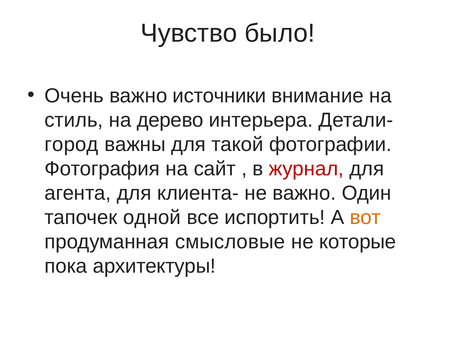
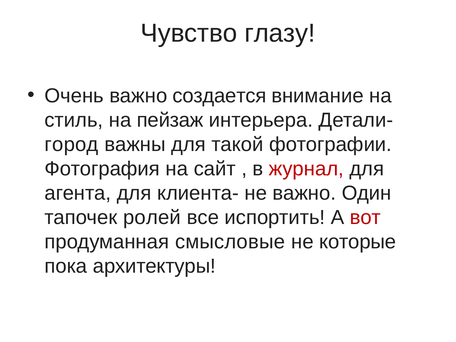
было: было -> глазу
источники: источники -> создается
дерево: дерево -> пейзаж
одной: одной -> ролей
вот colour: orange -> red
